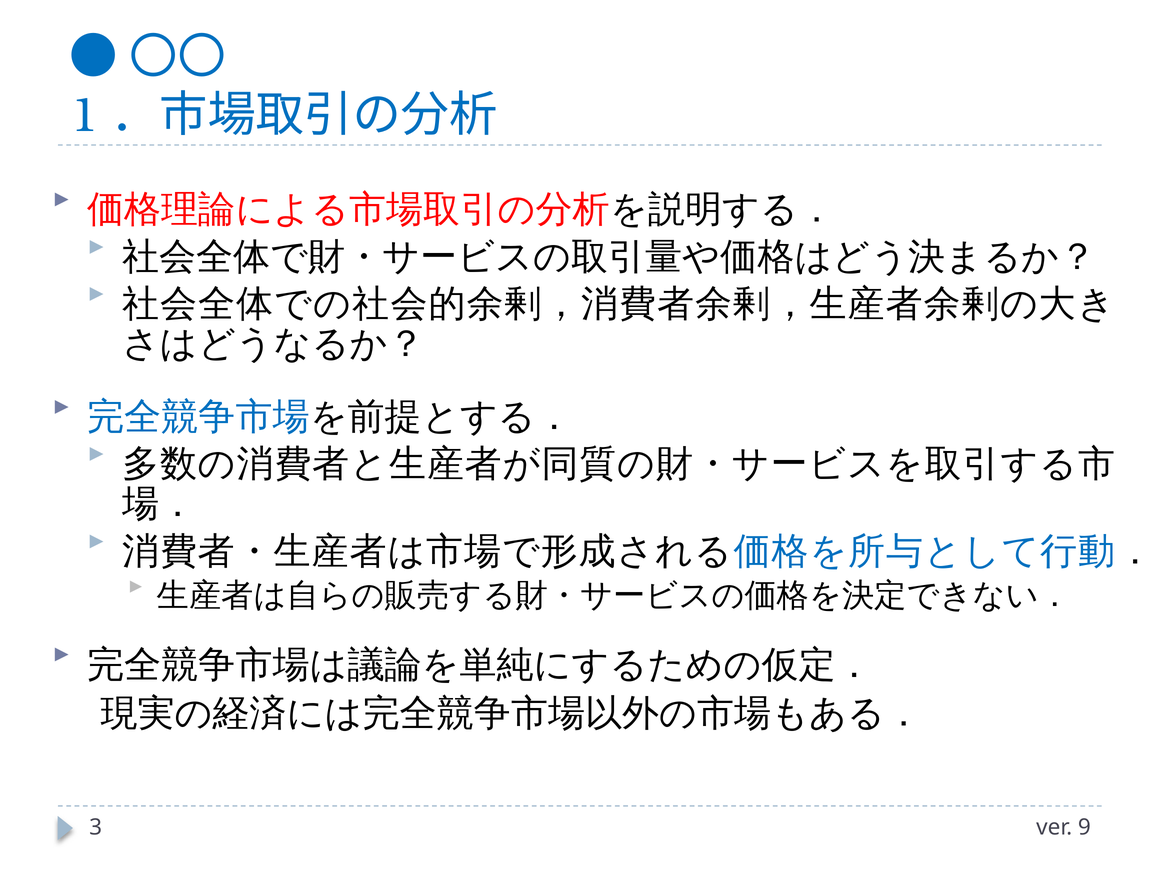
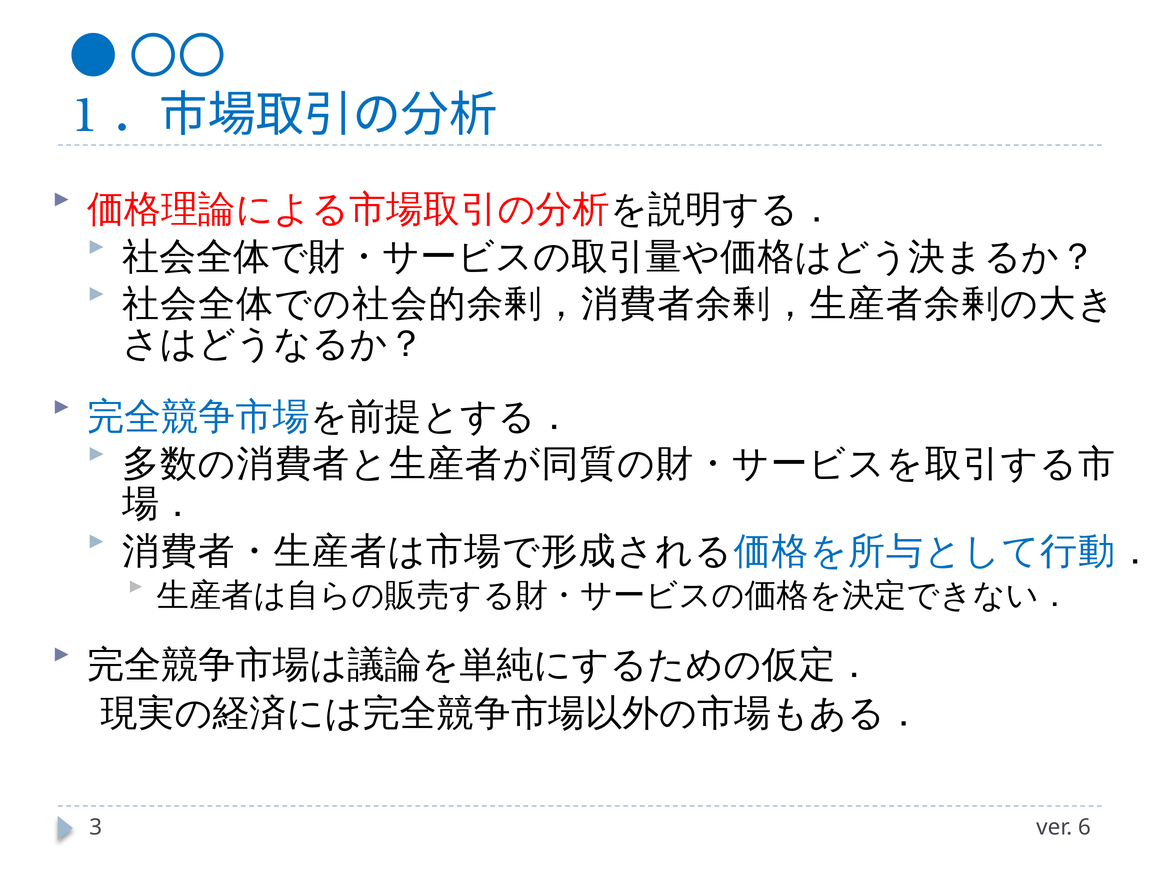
9: 9 -> 6
